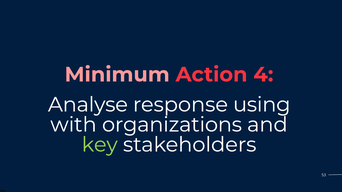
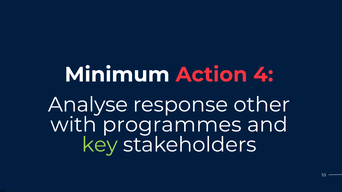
Minimum colour: pink -> white
using: using -> other
organizations: organizations -> programmes
